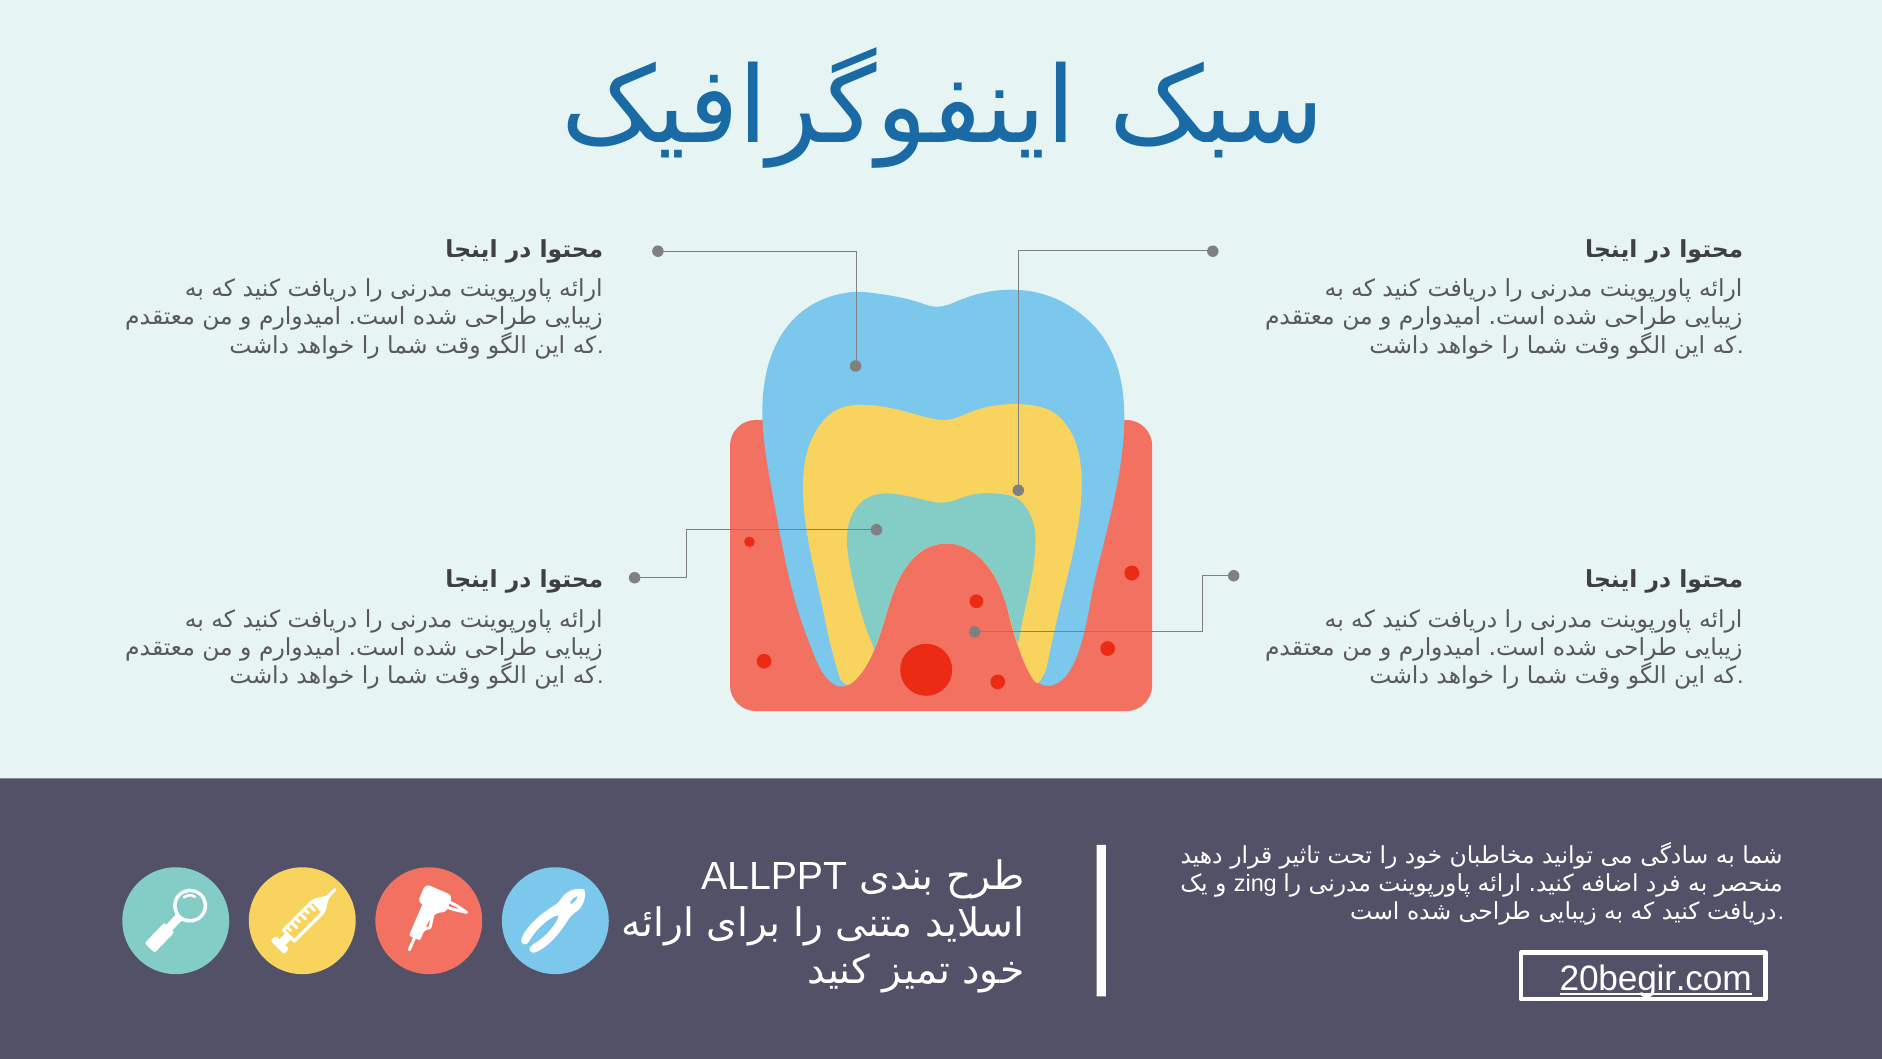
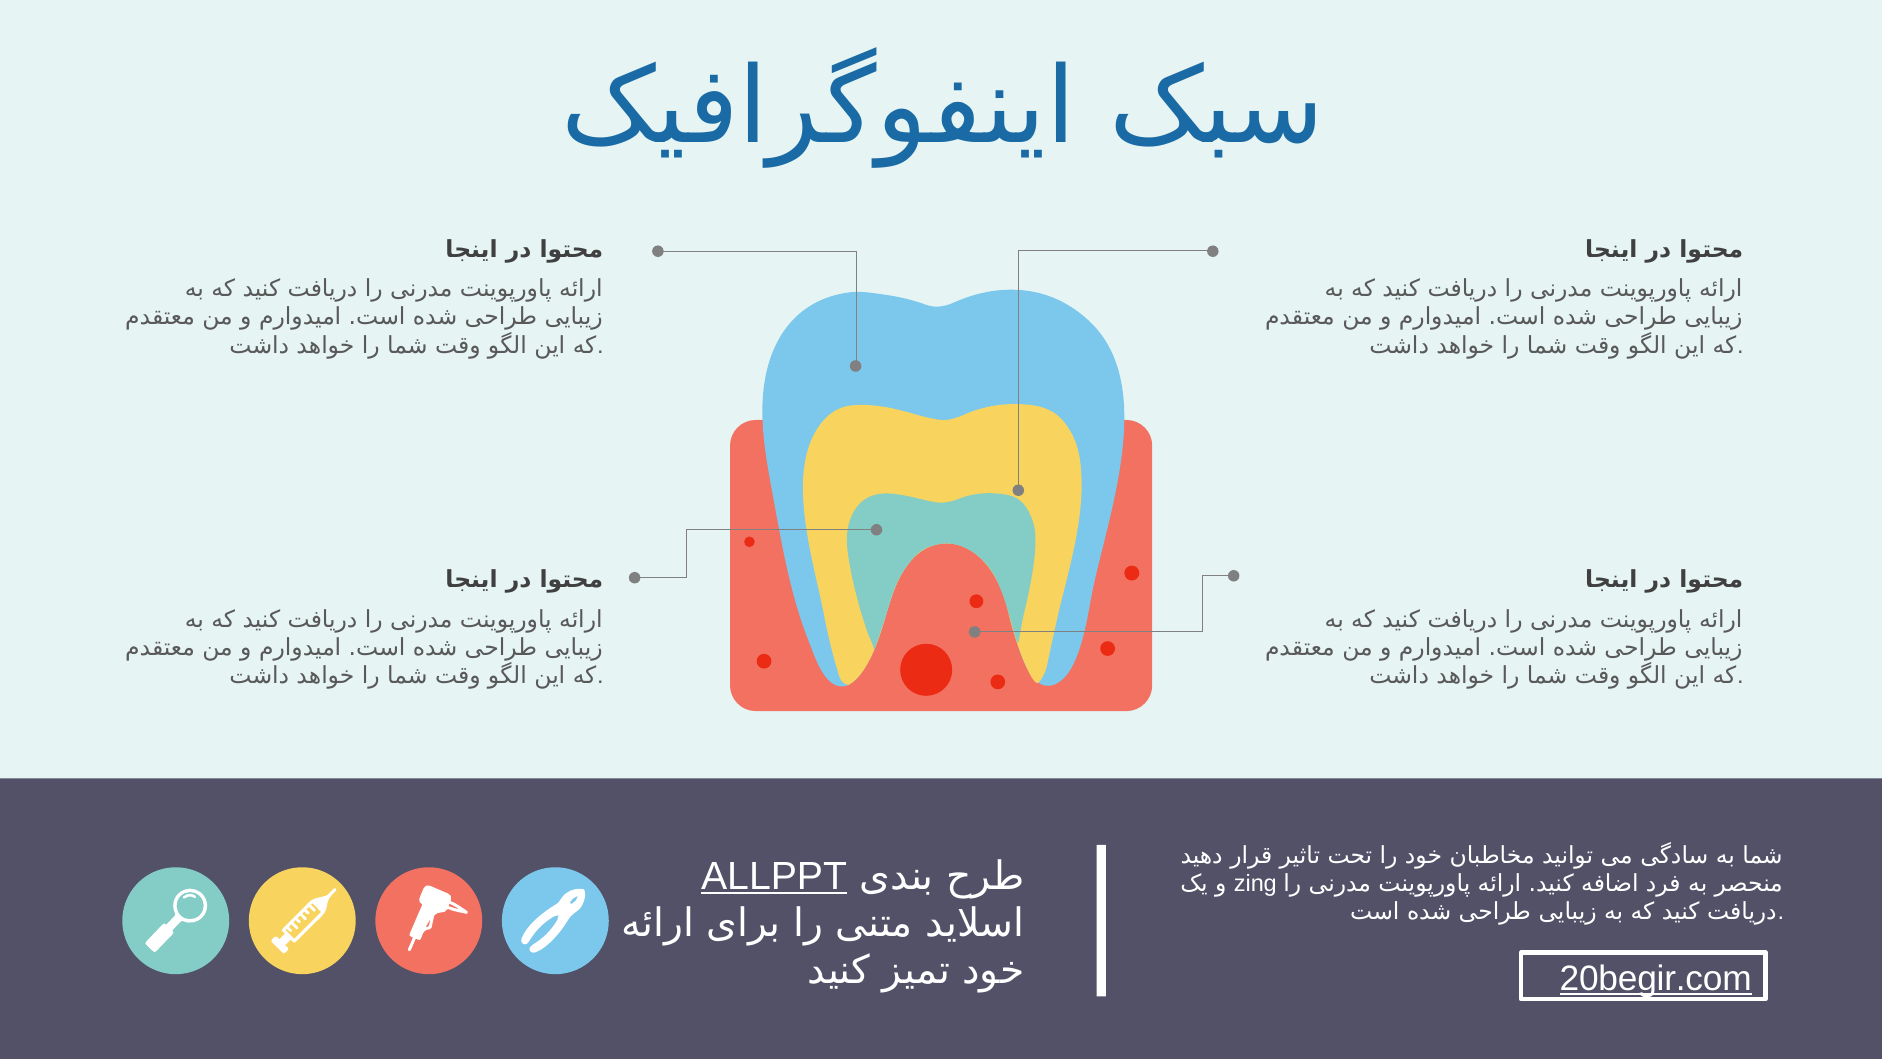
ALLPPT underline: none -> present
